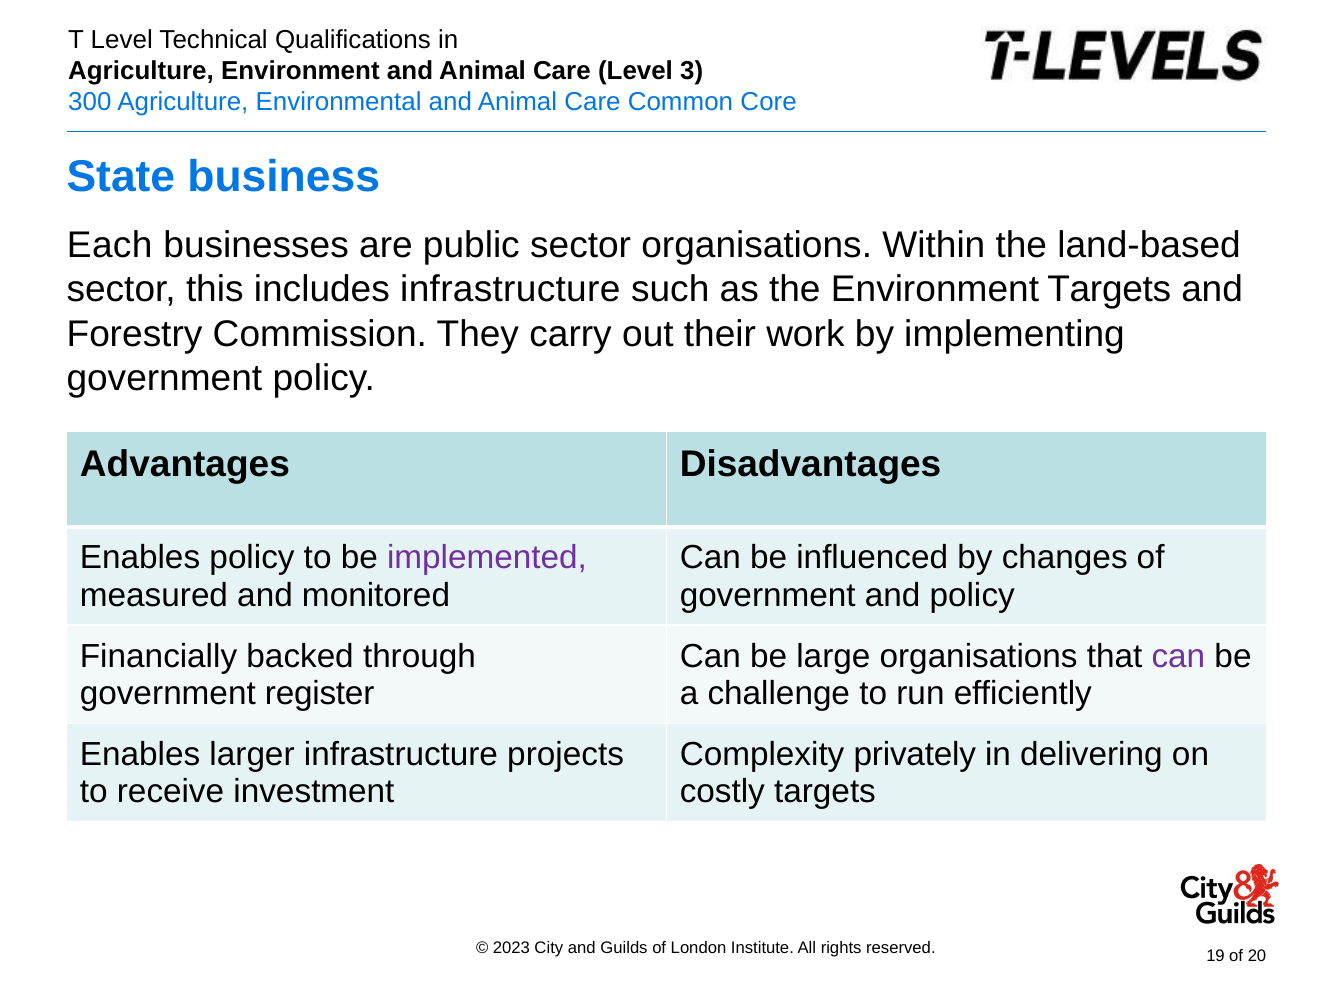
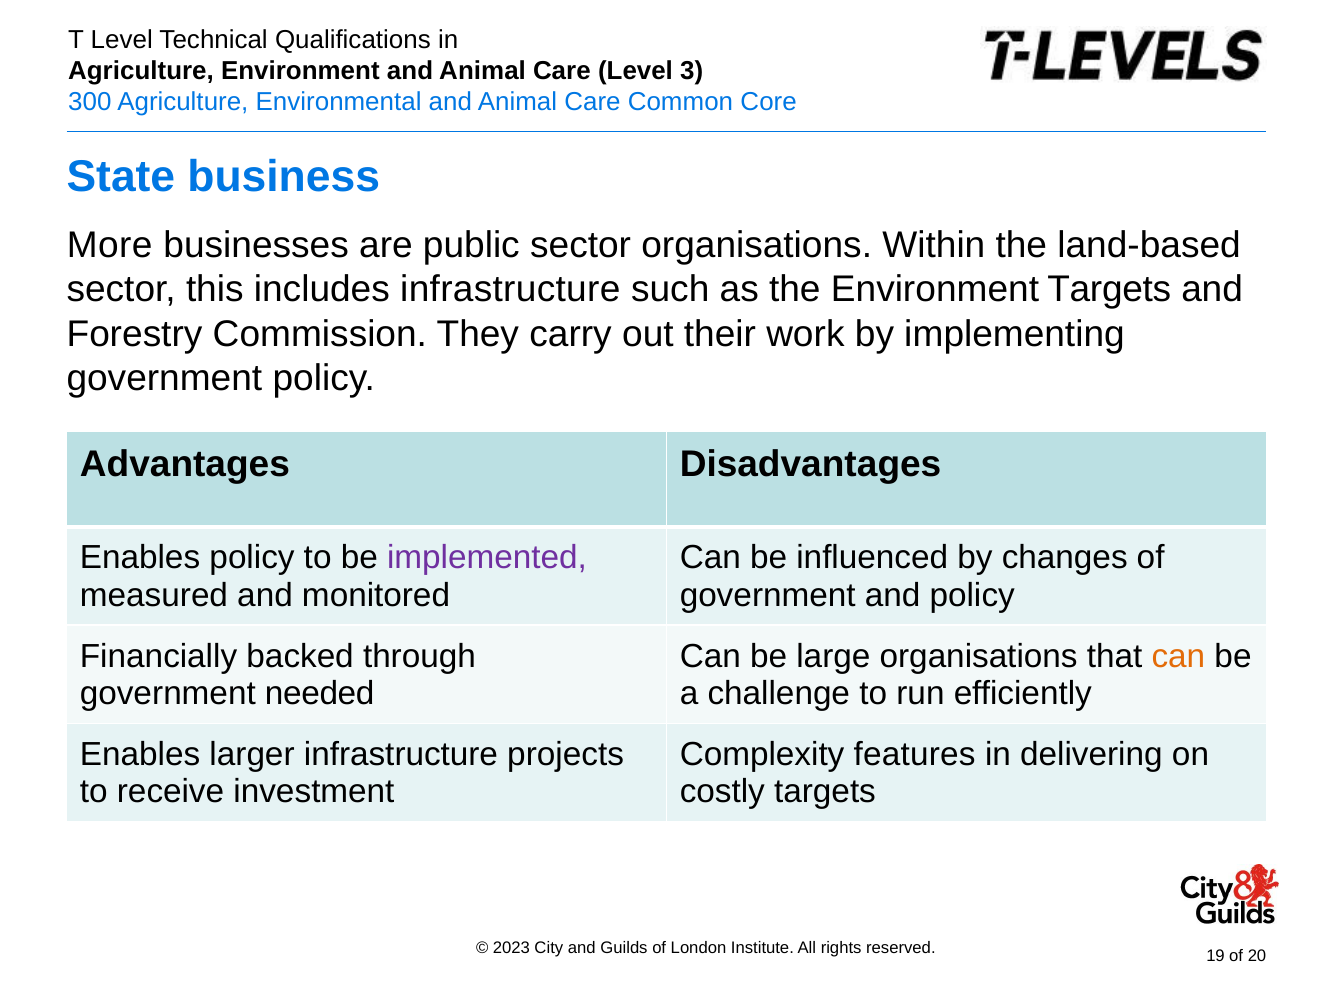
Each: Each -> More
can at (1178, 656) colour: purple -> orange
register: register -> needed
privately: privately -> features
